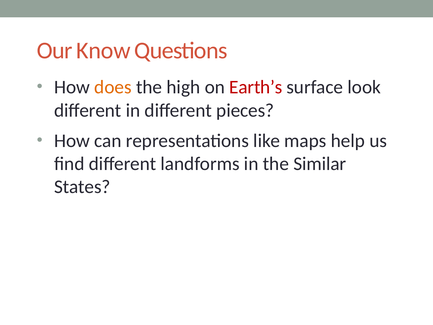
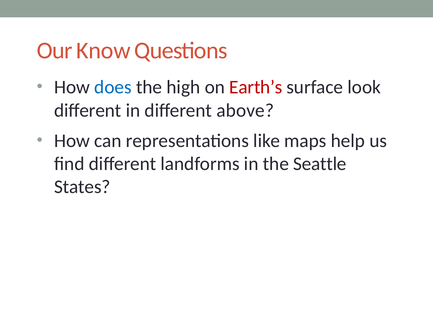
does colour: orange -> blue
pieces: pieces -> above
Similar: Similar -> Seattle
